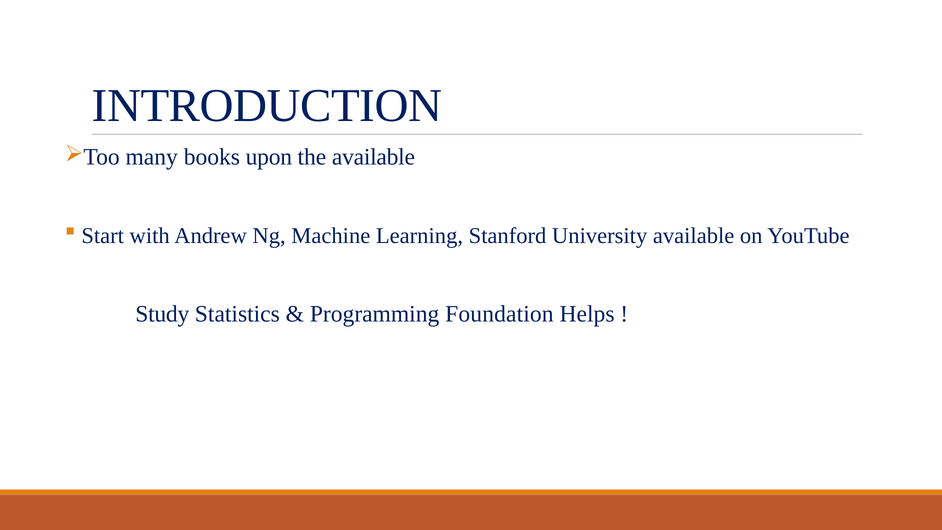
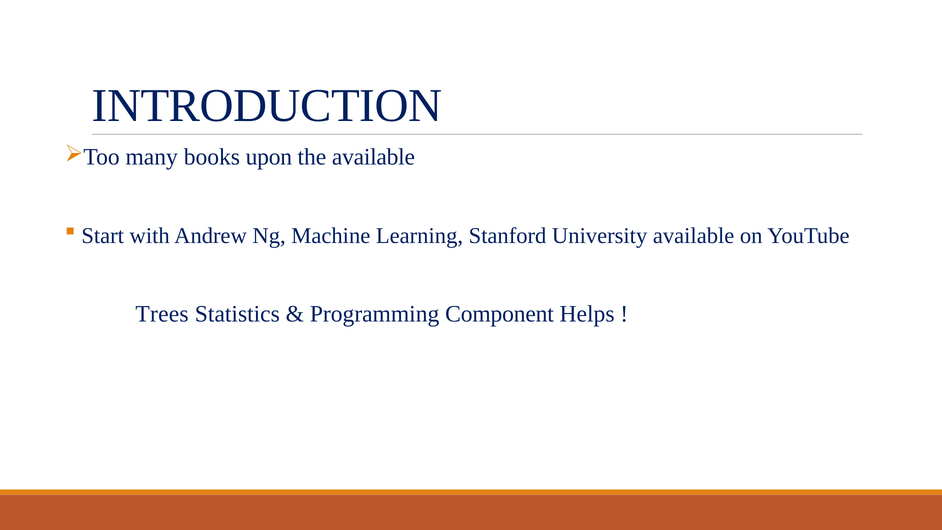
Study: Study -> Trees
Foundation: Foundation -> Component
